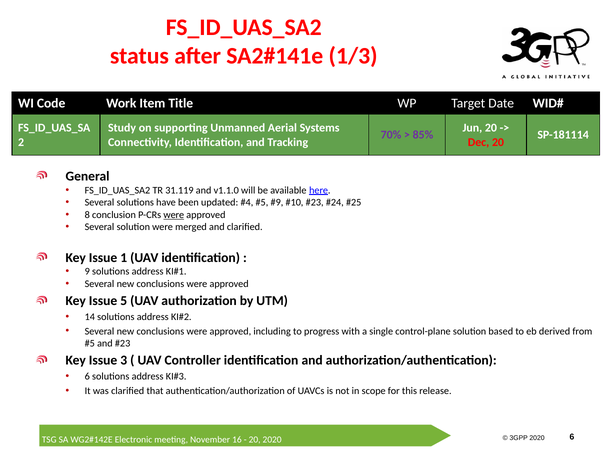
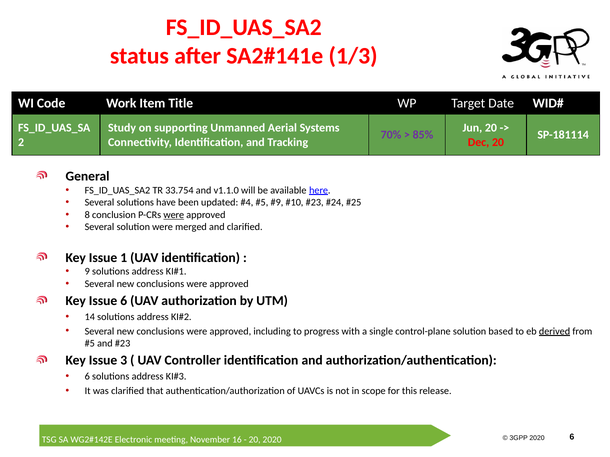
31.119: 31.119 -> 33.754
Issue 5: 5 -> 6
derived underline: none -> present
